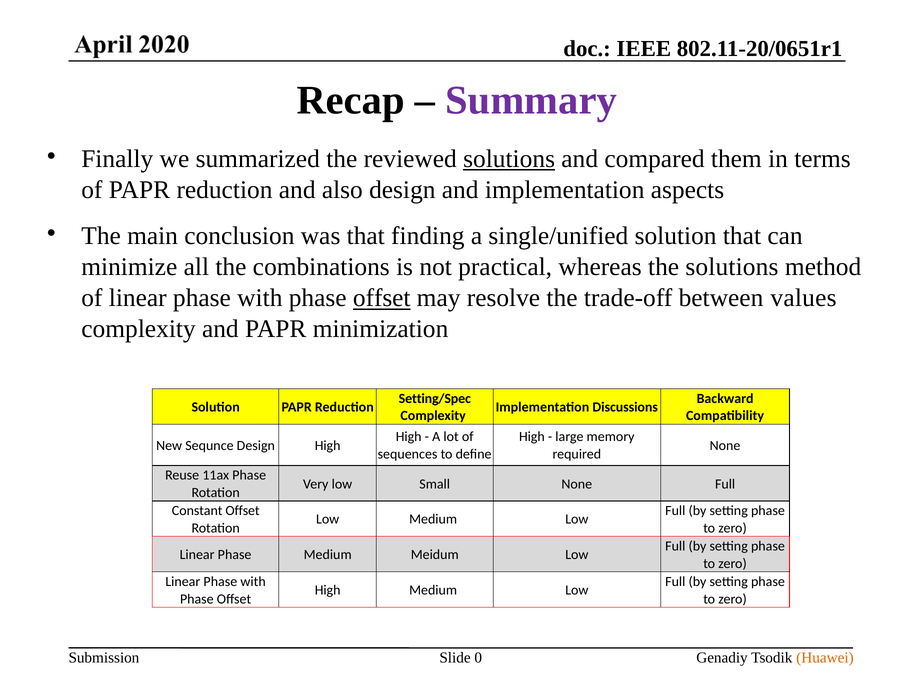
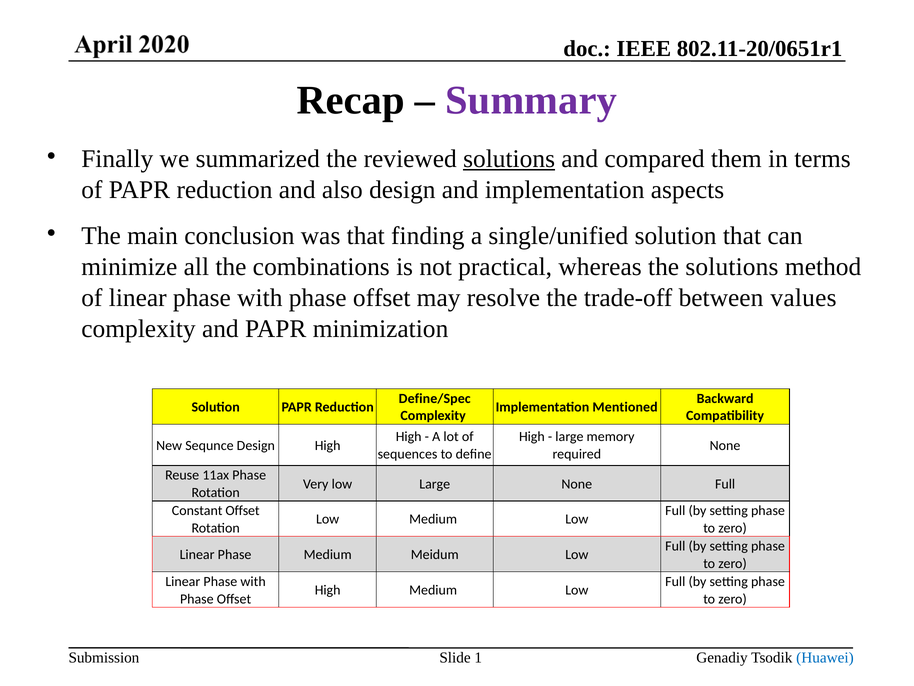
offset at (382, 298) underline: present -> none
Setting/Spec: Setting/Spec -> Define/Spec
Discussions: Discussions -> Mentioned
low Small: Small -> Large
0: 0 -> 1
Huawei colour: orange -> blue
